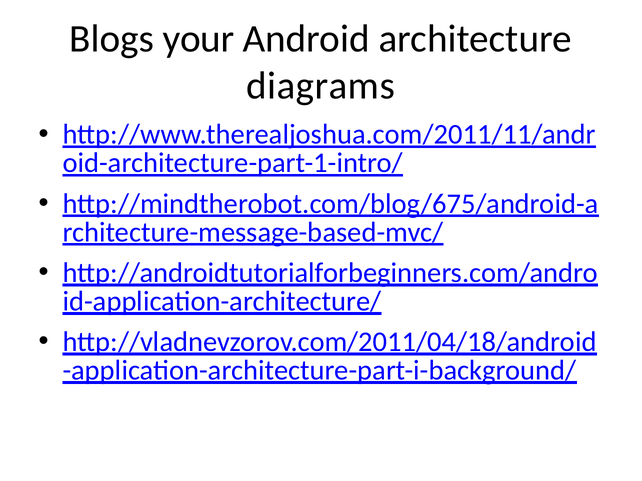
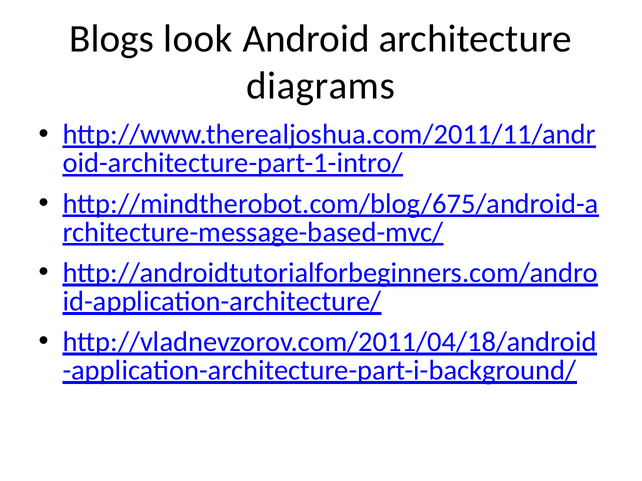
your: your -> look
